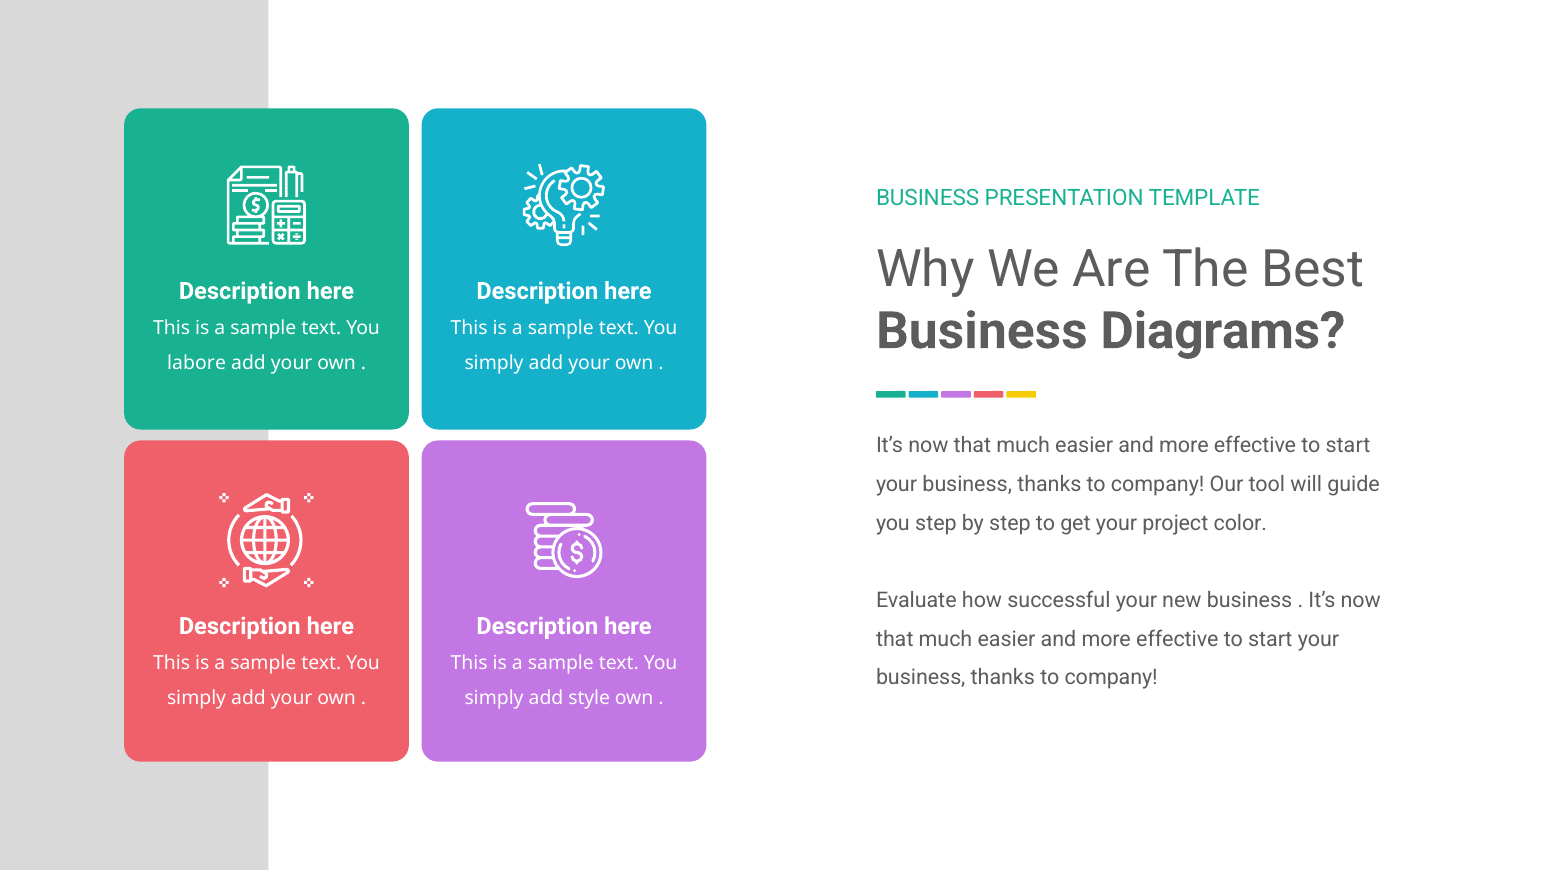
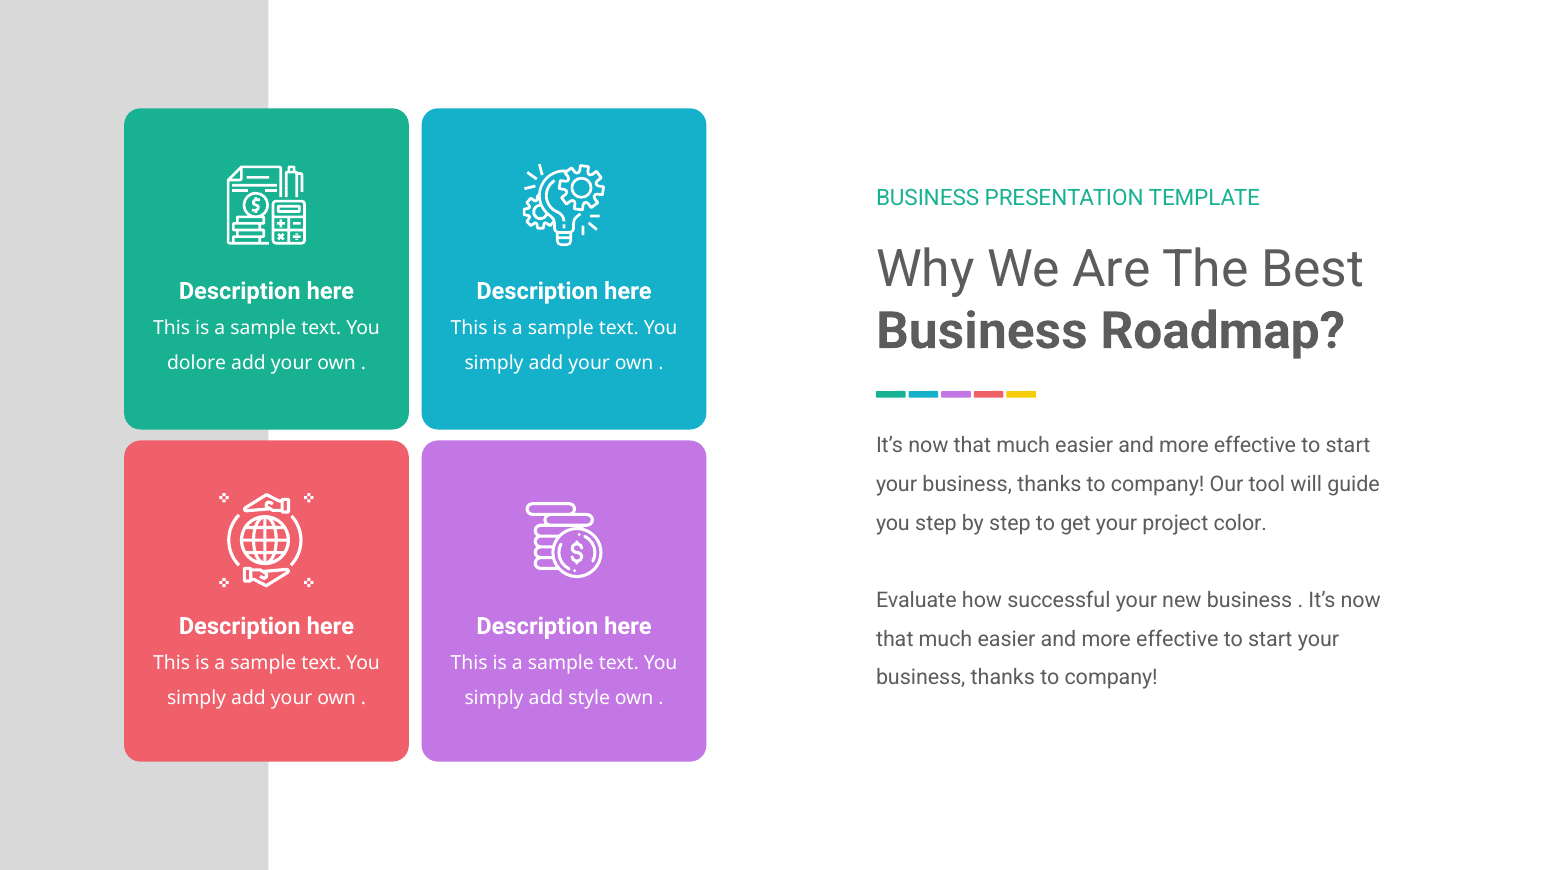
Diagrams: Diagrams -> Roadmap
labore: labore -> dolore
